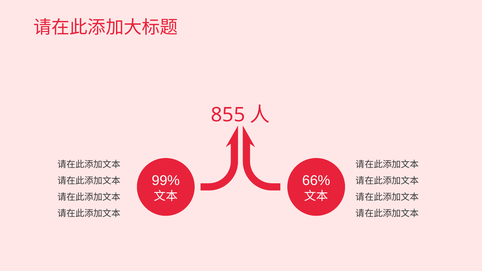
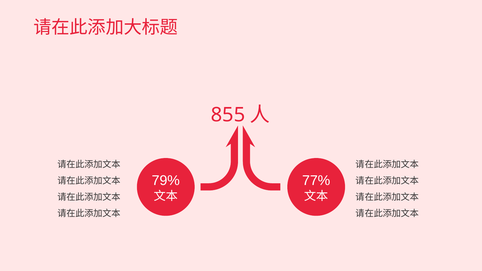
99%: 99% -> 79%
66%: 66% -> 77%
